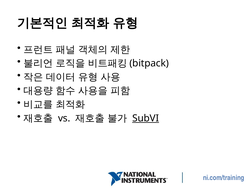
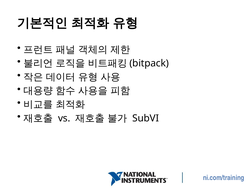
SubVI underline: present -> none
